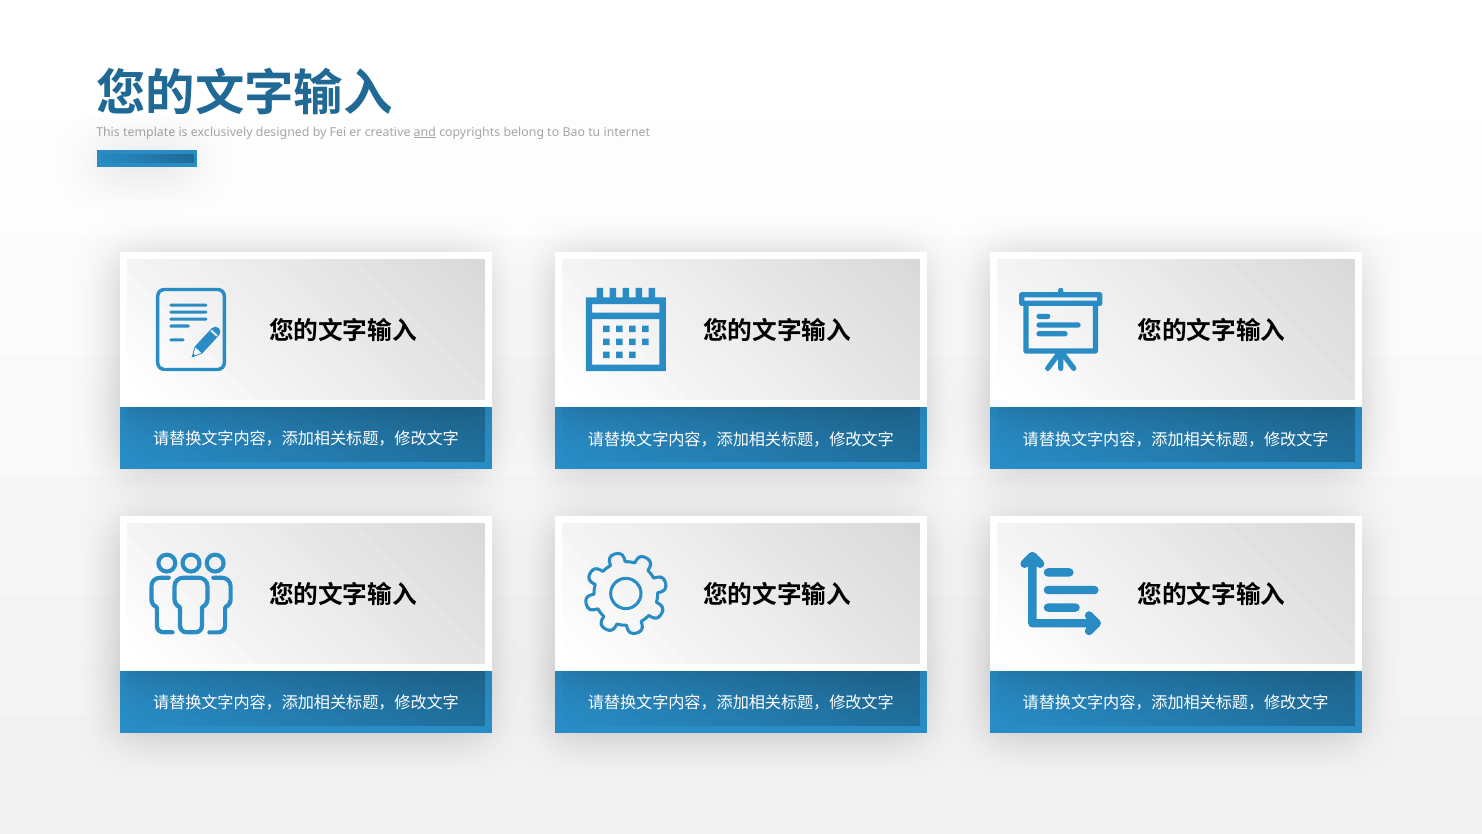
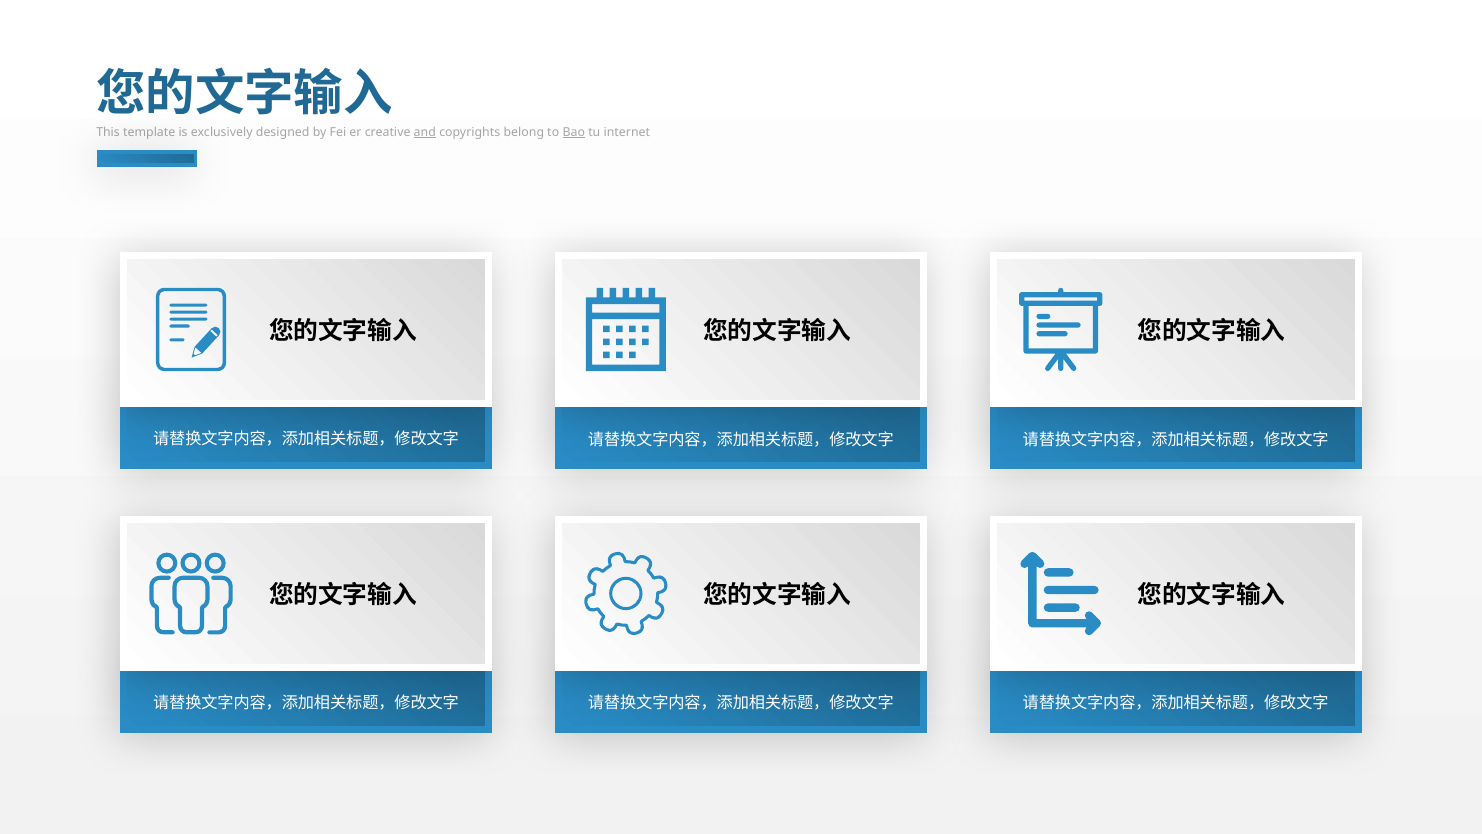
Bao underline: none -> present
